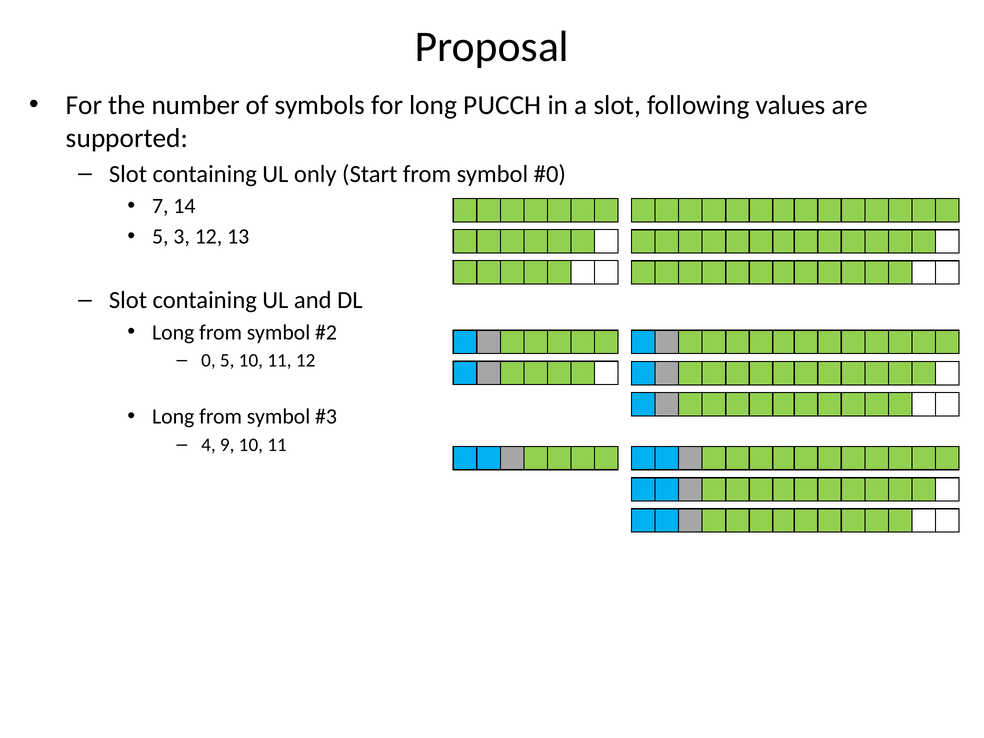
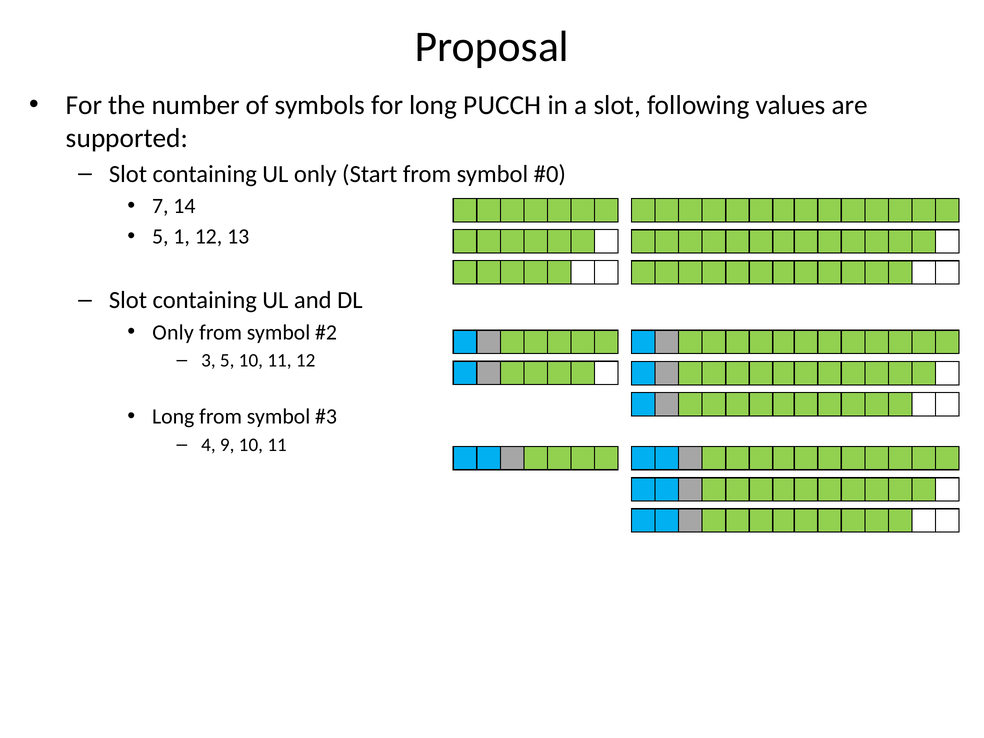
3: 3 -> 1
Long at (173, 332): Long -> Only
0: 0 -> 3
